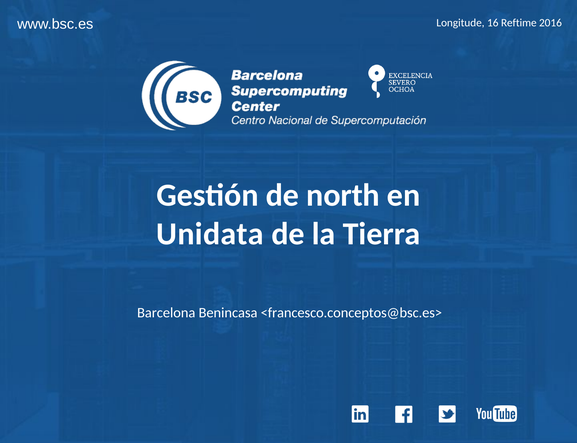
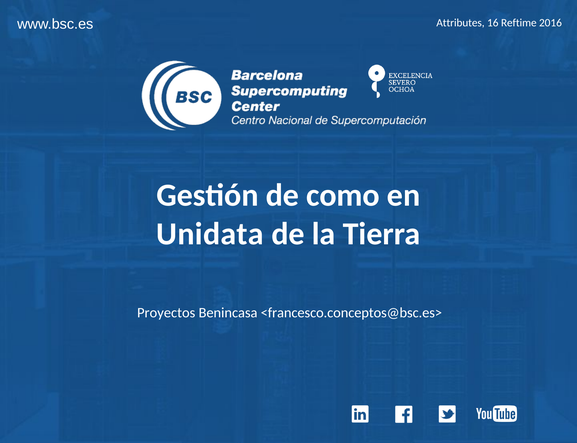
Longitude: Longitude -> Attributes
north: north -> como
Barcelona: Barcelona -> Proyectos
